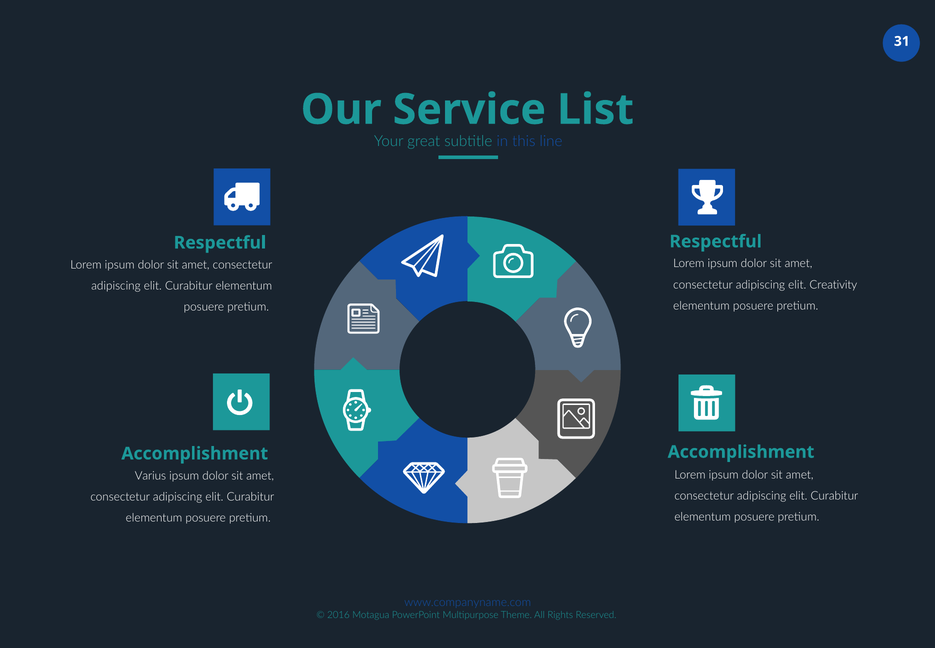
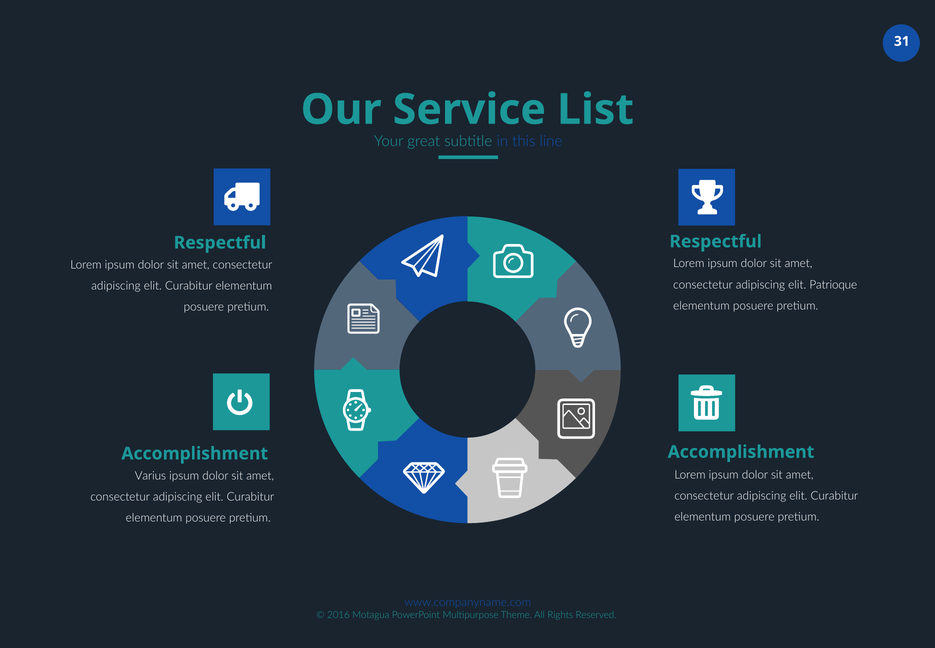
Creativity: Creativity -> Patrioque
